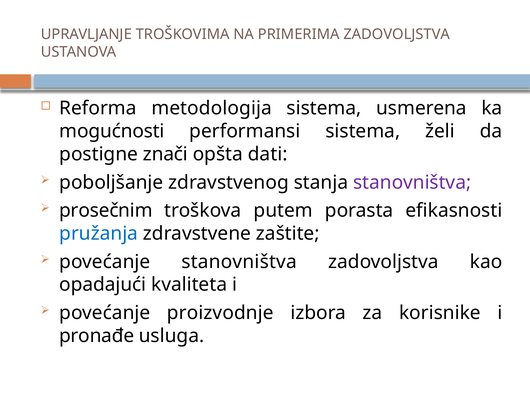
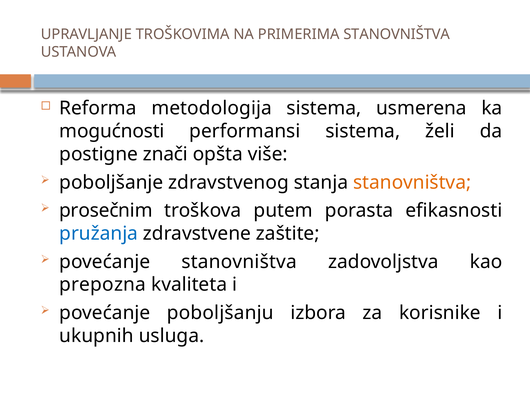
PRIMERIMA ZADOVOLJSTVA: ZADOVOLJSTVA -> STANOVNIŠTVA
dati: dati -> više
stanovništva at (412, 182) colour: purple -> orange
opadajući: opadajući -> prepozna
proizvodnje: proizvodnje -> poboljšanju
pronađe: pronađe -> ukupnih
